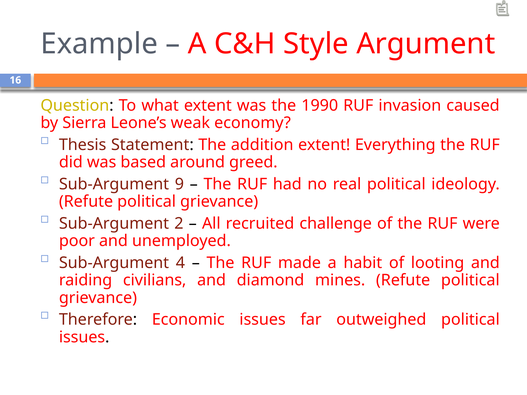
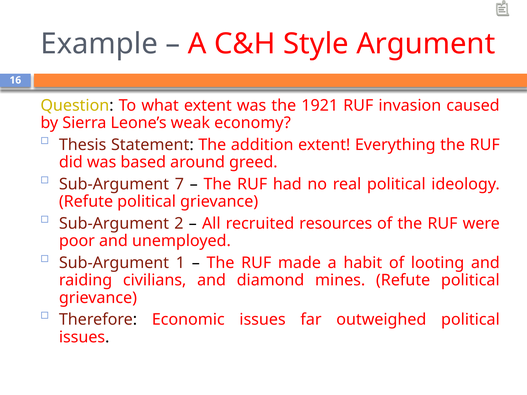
1990: 1990 -> 1921
9: 9 -> 7
challenge: challenge -> resources
4: 4 -> 1
